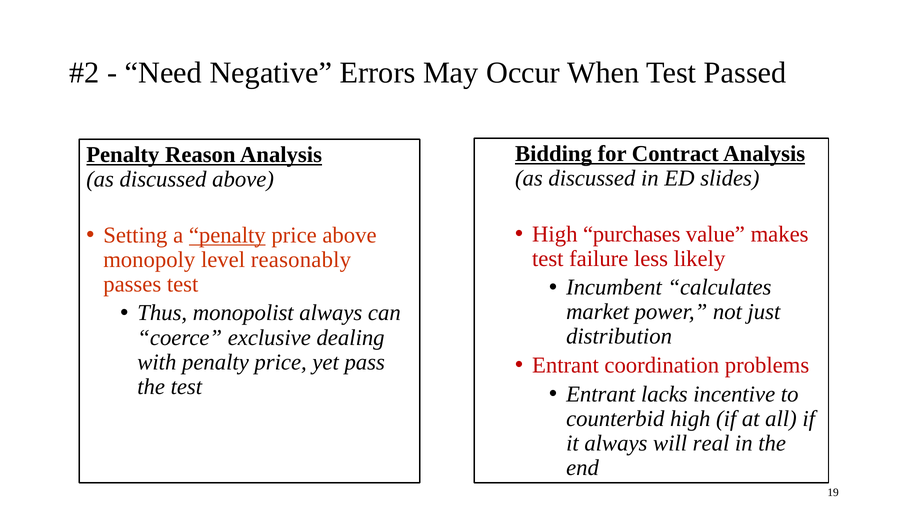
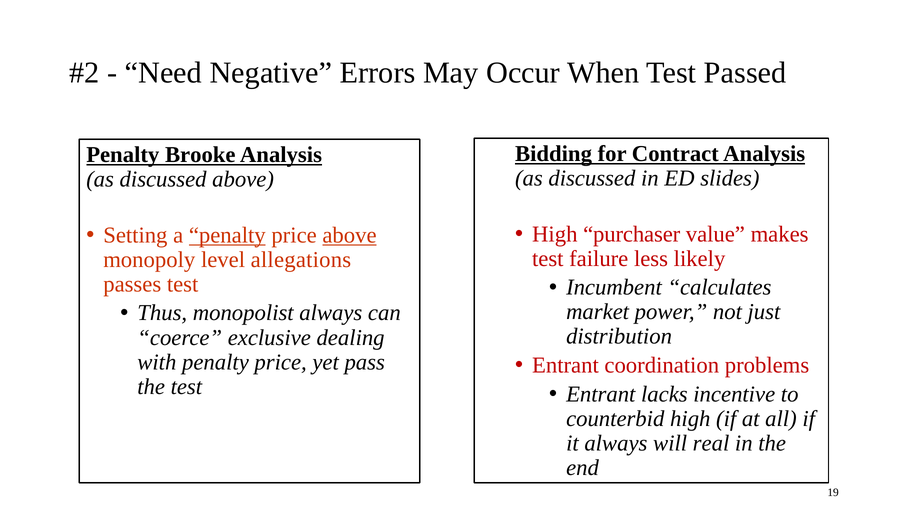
Reason: Reason -> Brooke
purchases: purchases -> purchaser
above at (349, 235) underline: none -> present
reasonably: reasonably -> allegations
